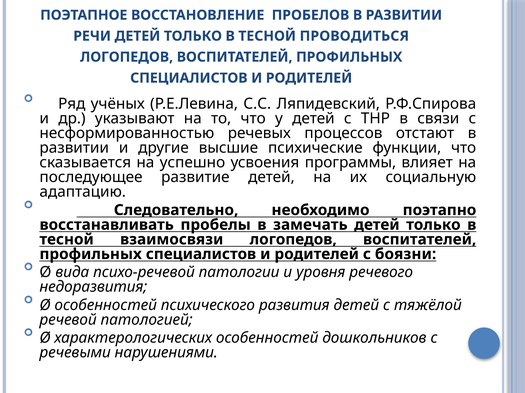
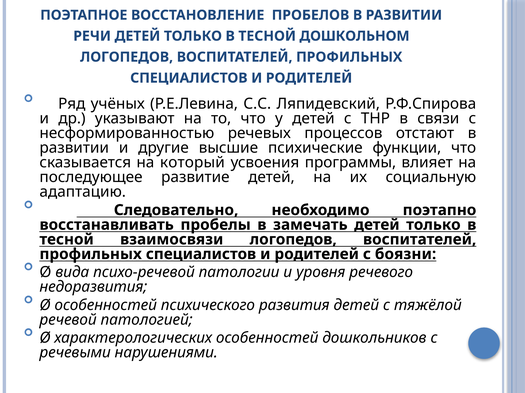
ПРОВОДИТЬСЯ: ПРОВОДИТЬСЯ -> ДОШКОЛЬНОМ
успешно: успешно -> который
